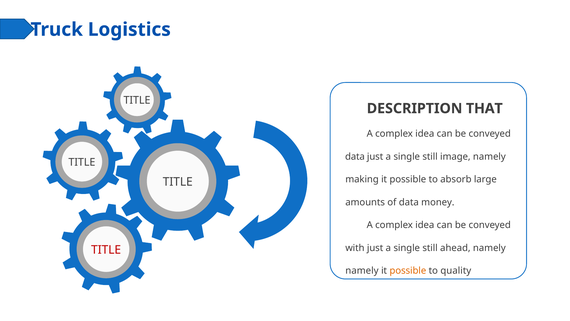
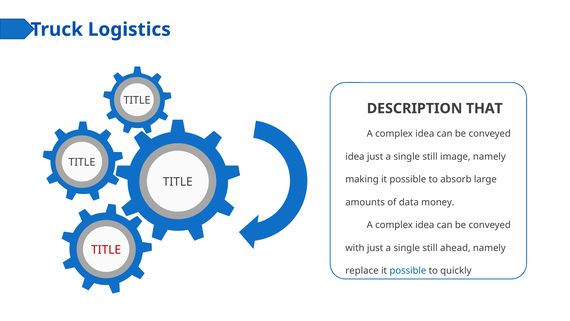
data at (355, 156): data -> idea
namely at (362, 270): namely -> replace
possible at (408, 270) colour: orange -> blue
quality: quality -> quickly
